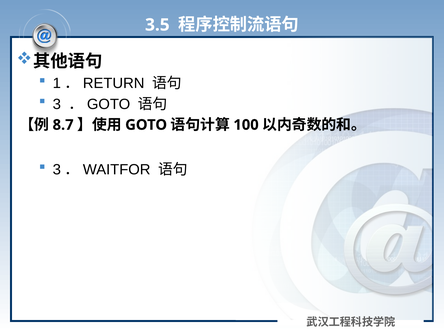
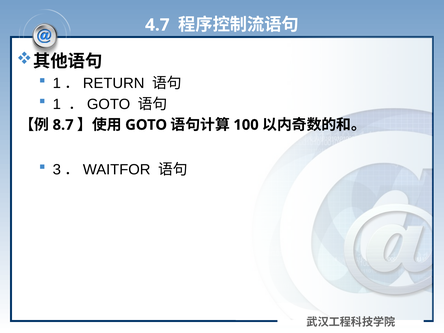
3.5: 3.5 -> 4.7
3: 3 -> 1
